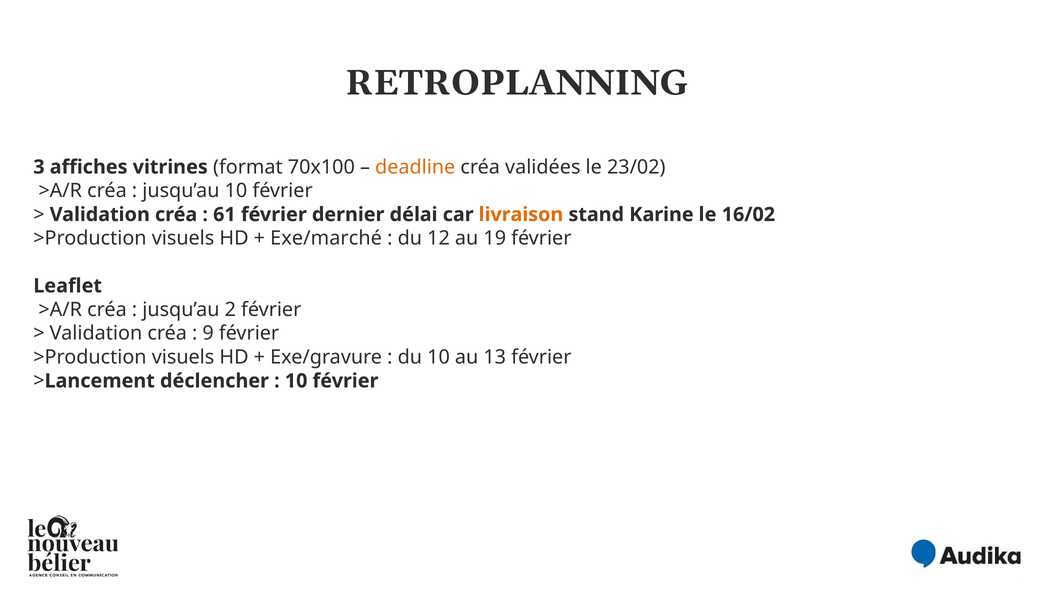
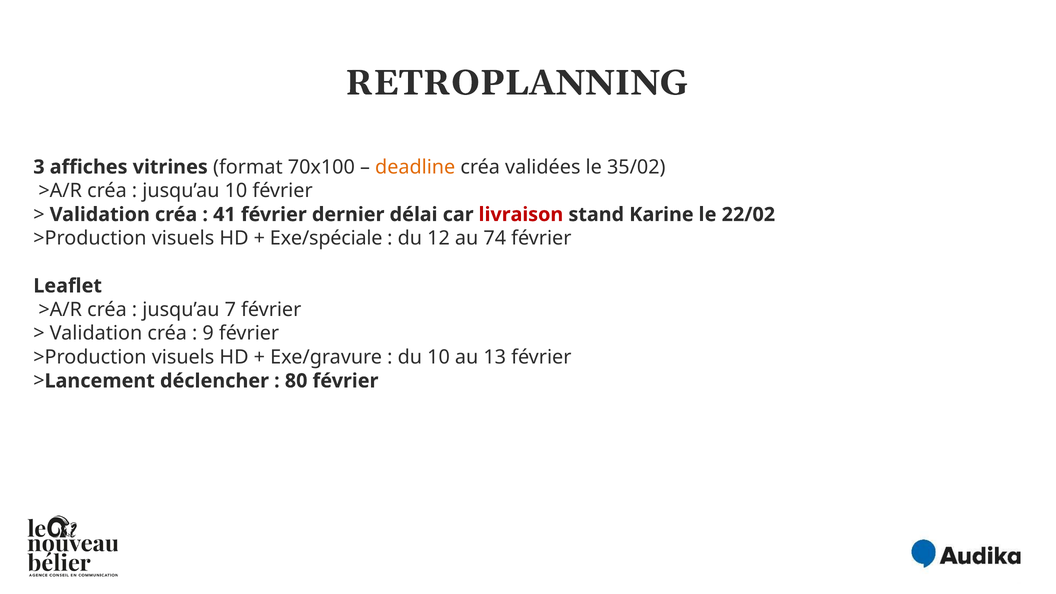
23/02: 23/02 -> 35/02
61: 61 -> 41
livraison colour: orange -> red
16/02: 16/02 -> 22/02
Exe/marché: Exe/marché -> Exe/spéciale
19: 19 -> 74
2: 2 -> 7
10 at (296, 381): 10 -> 80
